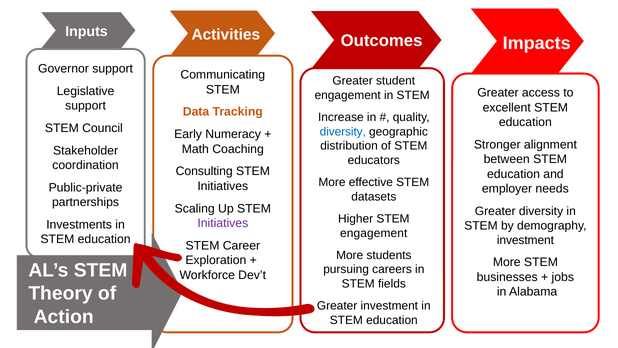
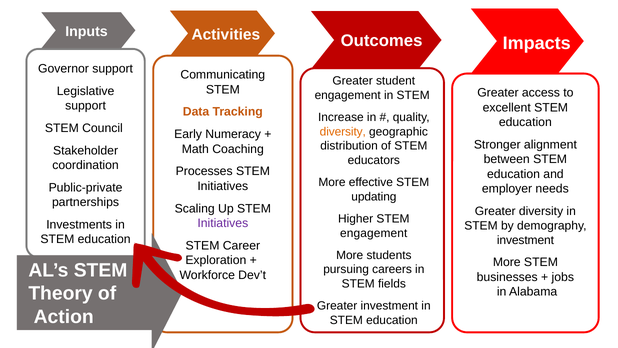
diversity at (343, 132) colour: blue -> orange
Consulting: Consulting -> Processes
datasets: datasets -> updating
